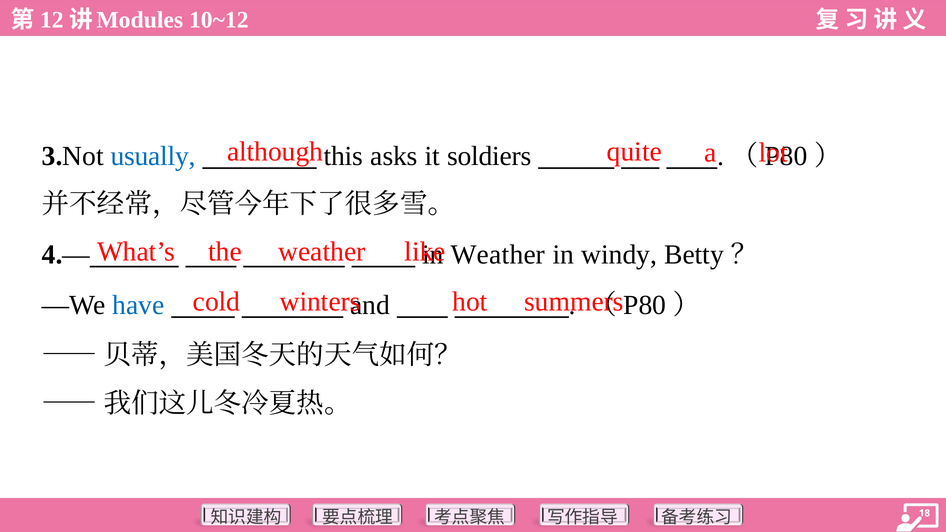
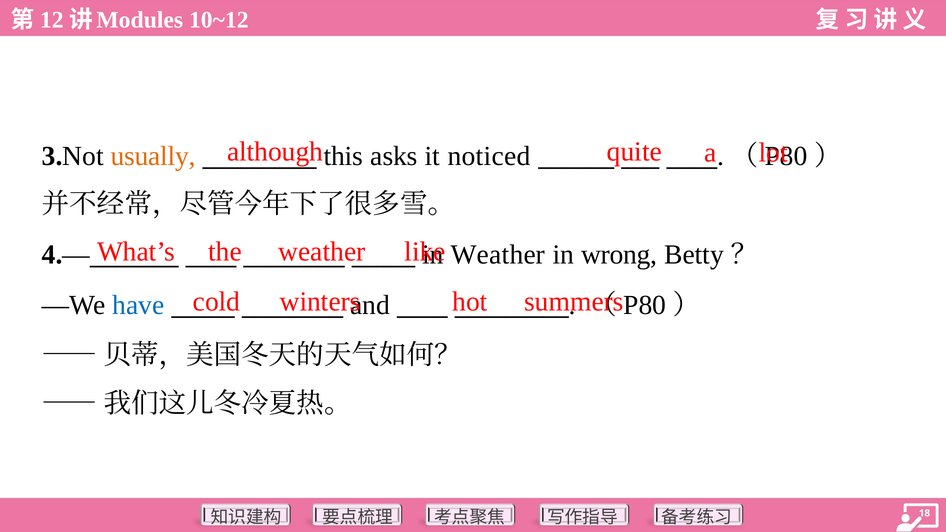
usually colour: blue -> orange
soldiers: soldiers -> noticed
windy: windy -> wrong
